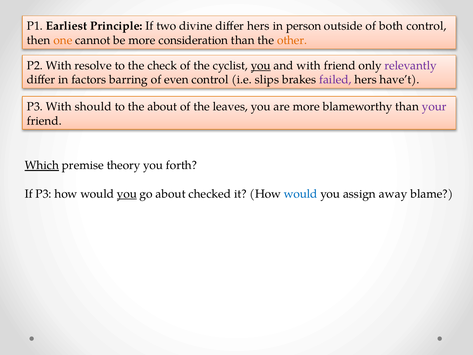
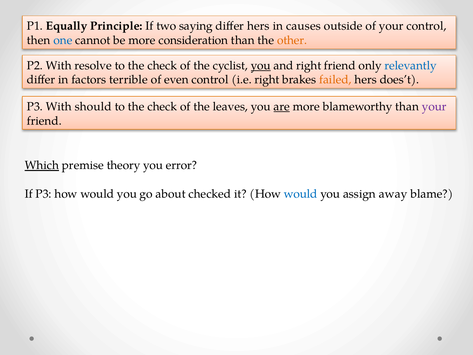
Earliest: Earliest -> Equally
divine: divine -> saying
person: person -> causes
of both: both -> your
one colour: orange -> blue
and with: with -> right
relevantly colour: purple -> blue
barring: barring -> terrible
i.e slips: slips -> right
failed colour: purple -> orange
have’t: have’t -> does’t
about at (162, 107): about -> check
are underline: none -> present
forth: forth -> error
you at (127, 194) underline: present -> none
